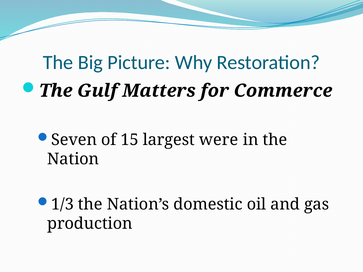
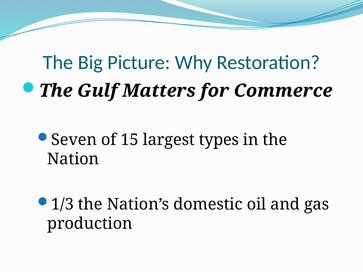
were: were -> types
